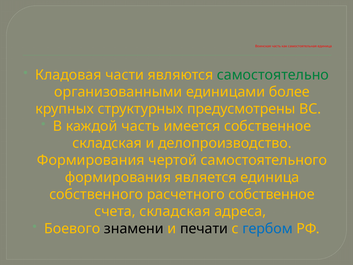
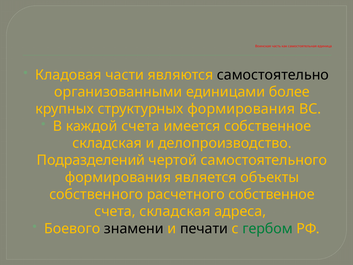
самостоятельно colour: green -> black
структурных предусмотрены: предусмотрены -> формирования
каждой часть: часть -> счета
Формирования at (91, 160): Формирования -> Подразделений
является единица: единица -> объекты
гербом colour: blue -> green
